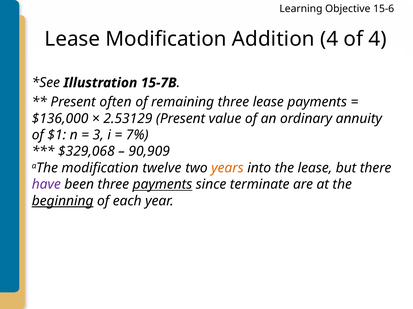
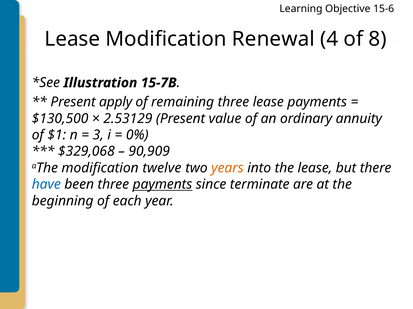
Addition: Addition -> Renewal
of 4: 4 -> 8
often: often -> apply
$136,000: $136,000 -> $130,500
7%: 7% -> 0%
have colour: purple -> blue
beginning underline: present -> none
